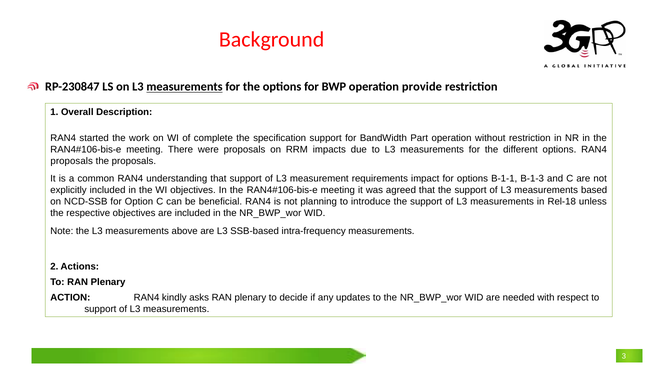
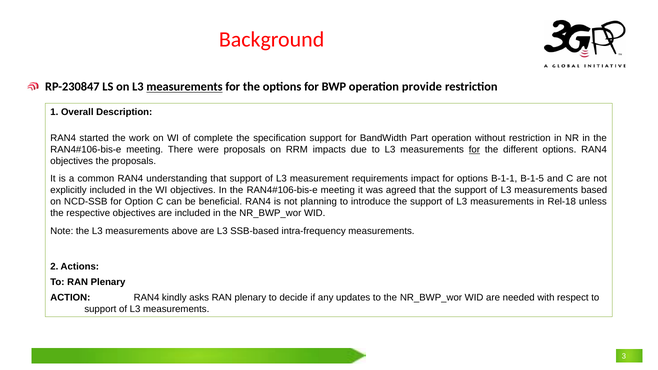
for at (474, 150) underline: none -> present
proposals at (72, 161): proposals -> objectives
B-1-3: B-1-3 -> B-1-5
